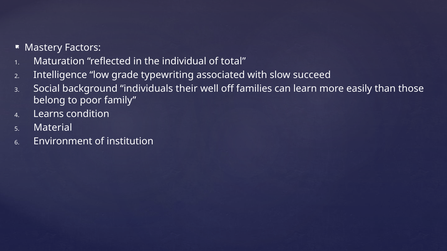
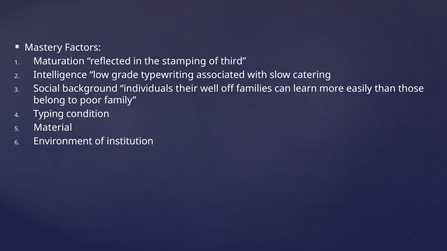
individual: individual -> stamping
total: total -> third
succeed: succeed -> catering
Learns: Learns -> Typing
